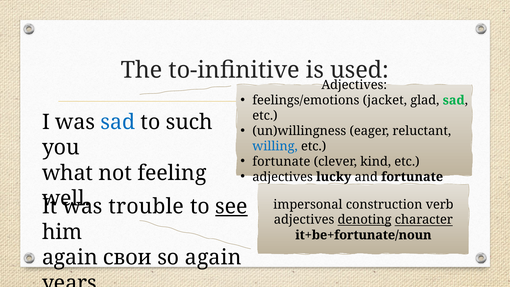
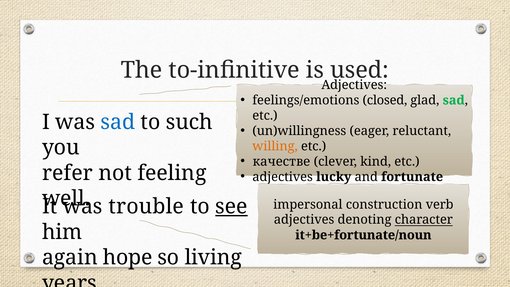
jacket: jacket -> closed
willing colour: blue -> orange
fortunate at (281, 161): fortunate -> качестве
what: what -> refer
denoting underline: present -> none
свои: свои -> hope
so again: again -> living
